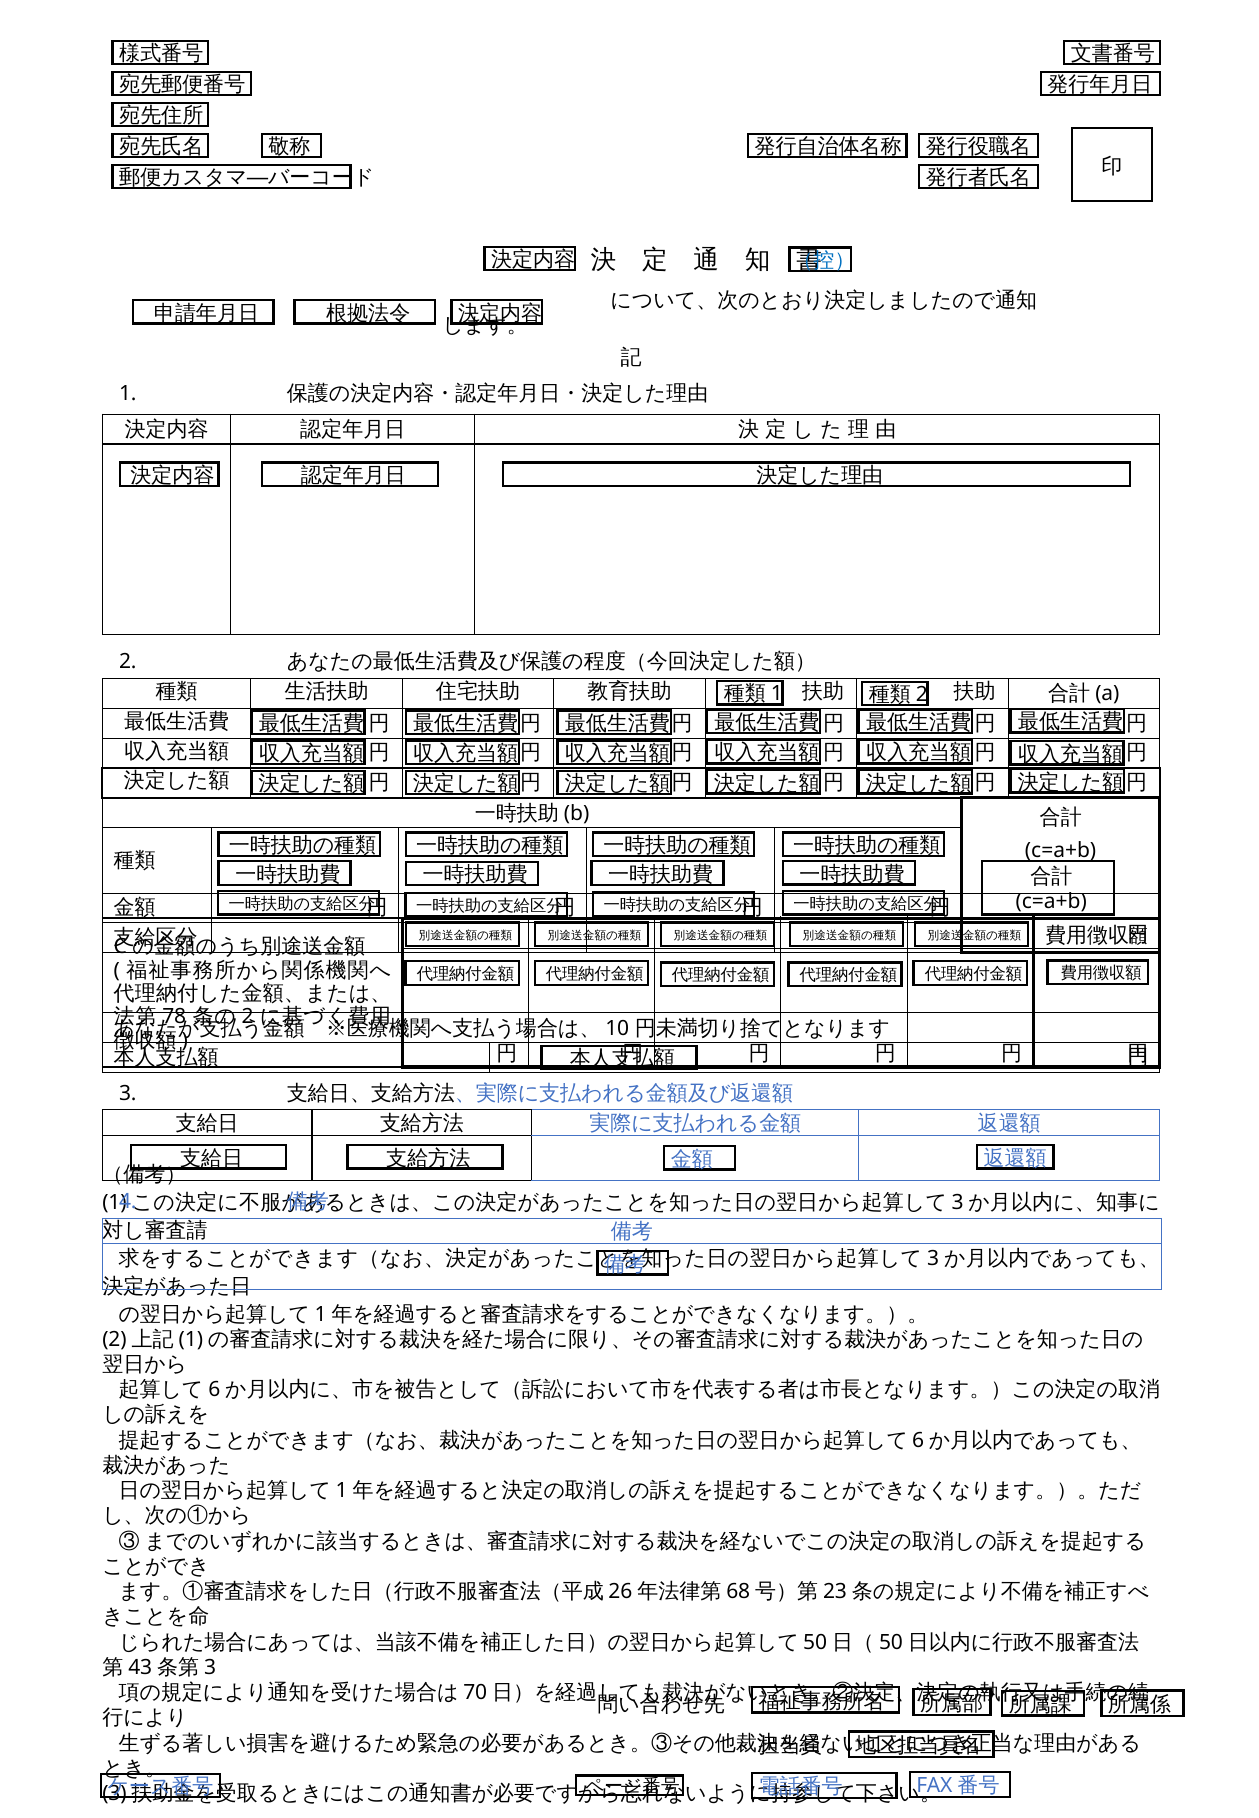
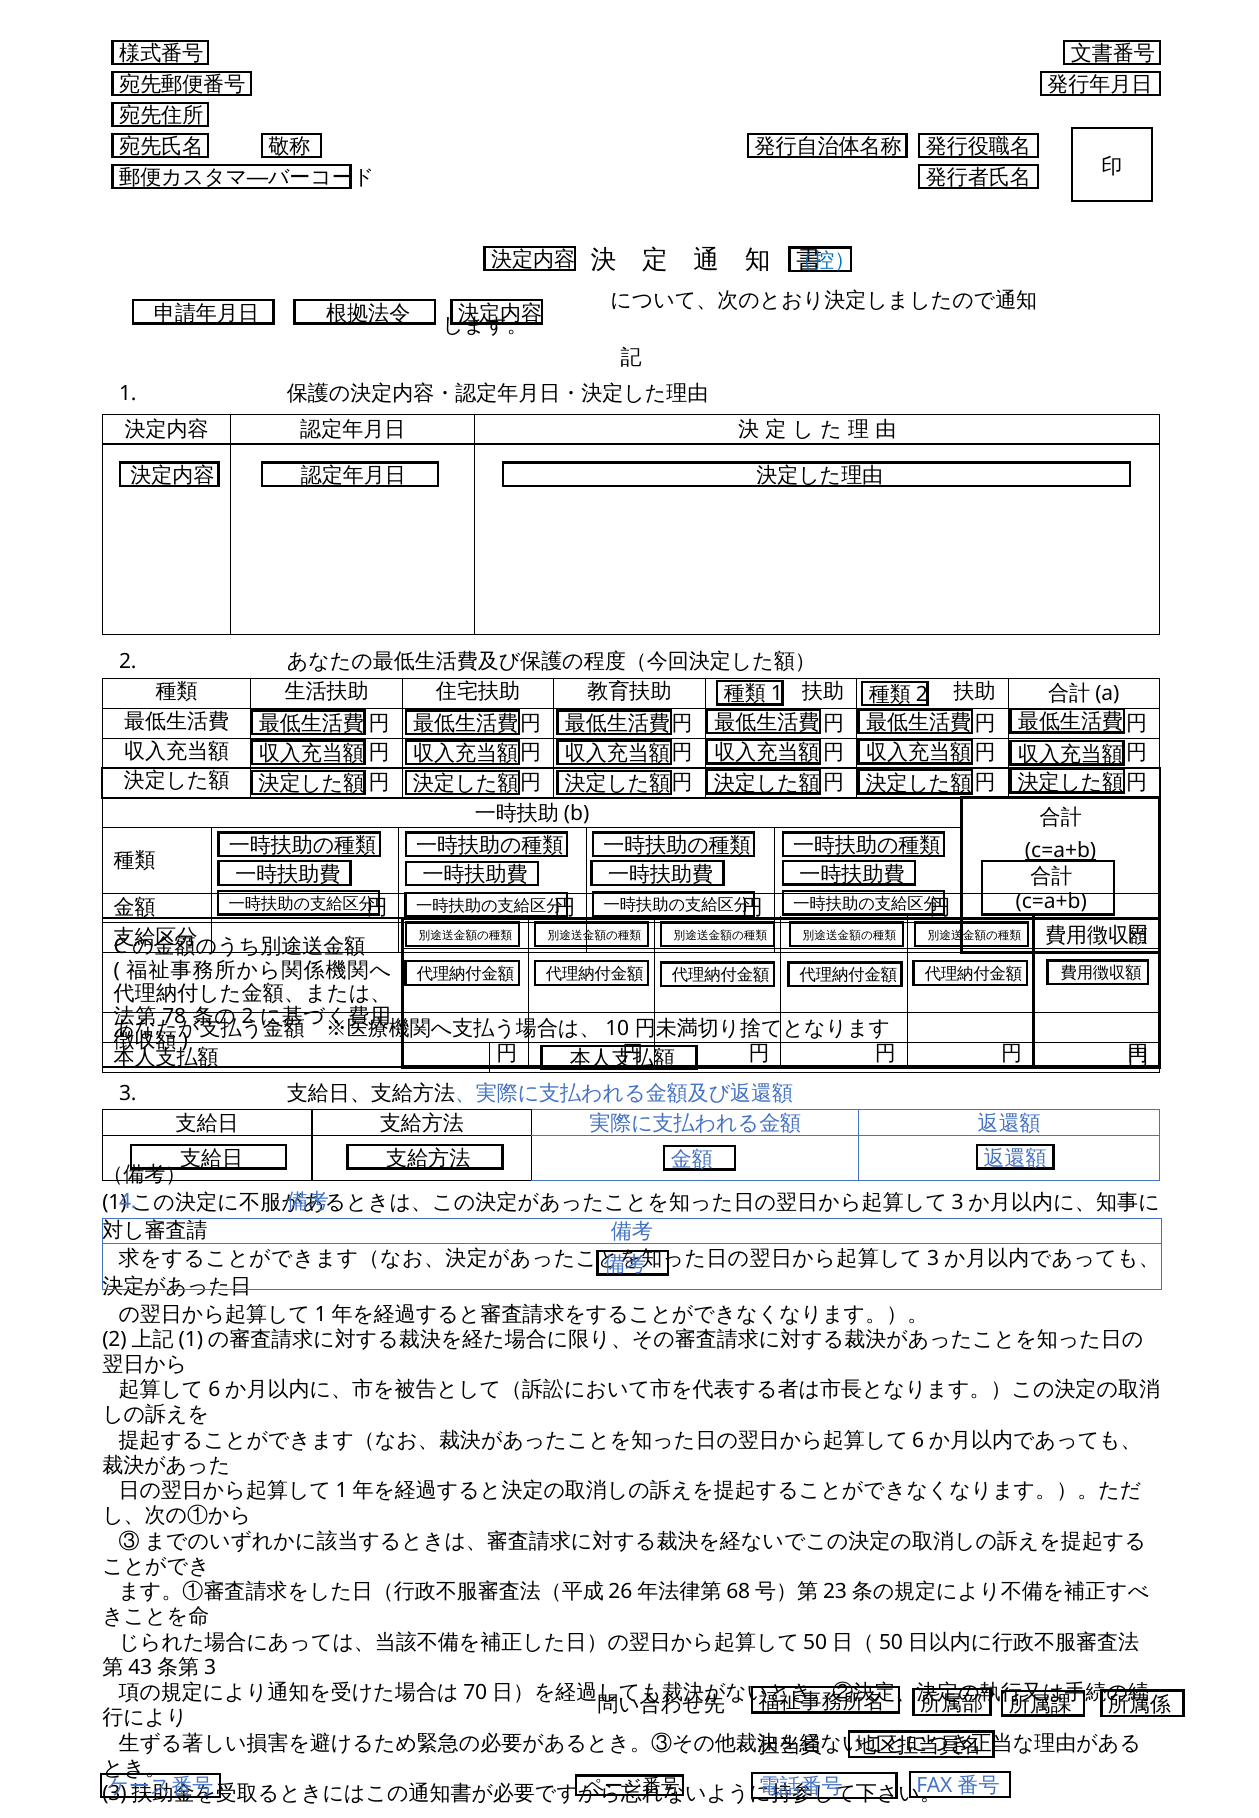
c=a+b at (1061, 850) underline: none -> present
